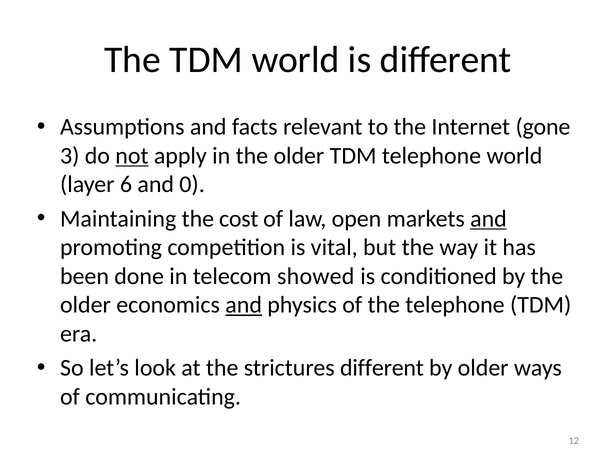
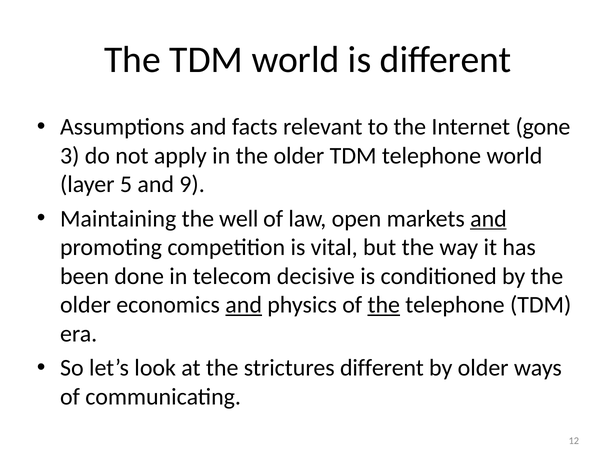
not underline: present -> none
6: 6 -> 5
0: 0 -> 9
cost: cost -> well
showed: showed -> decisive
the at (384, 305) underline: none -> present
